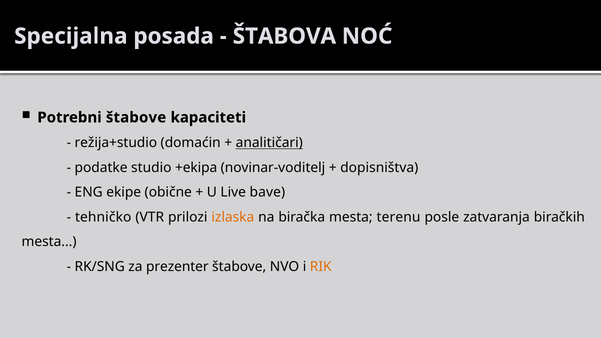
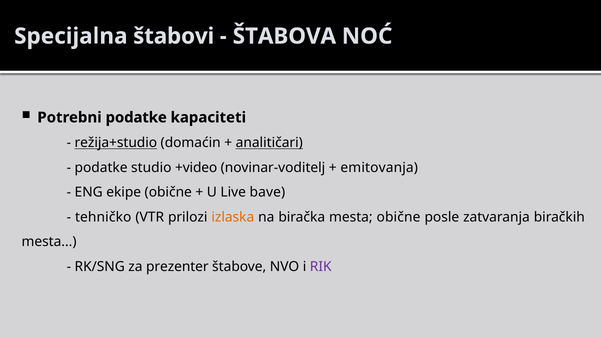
posada: posada -> štabovi
Potrebni štabove: štabove -> podatke
režija+studio underline: none -> present
+ekipa: +ekipa -> +video
dopisništva: dopisništva -> emitovanja
mesta terenu: terenu -> obične
RIK colour: orange -> purple
